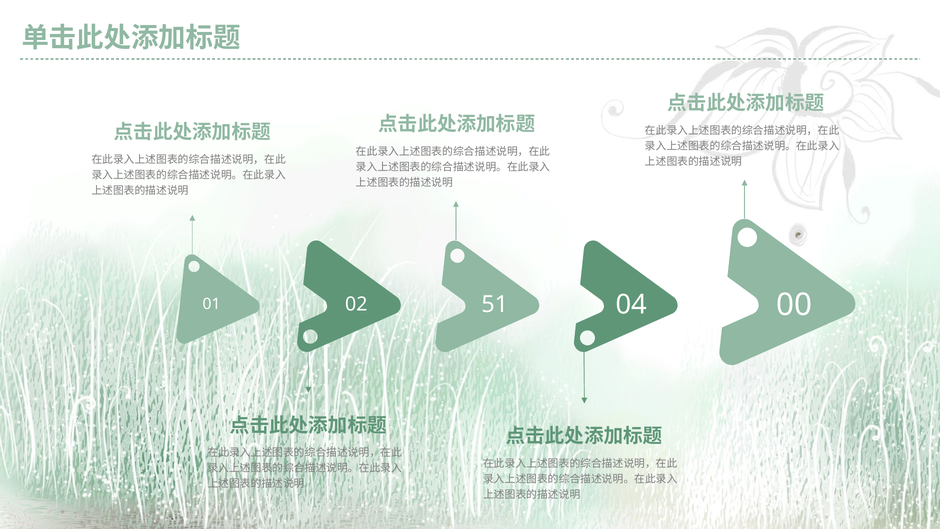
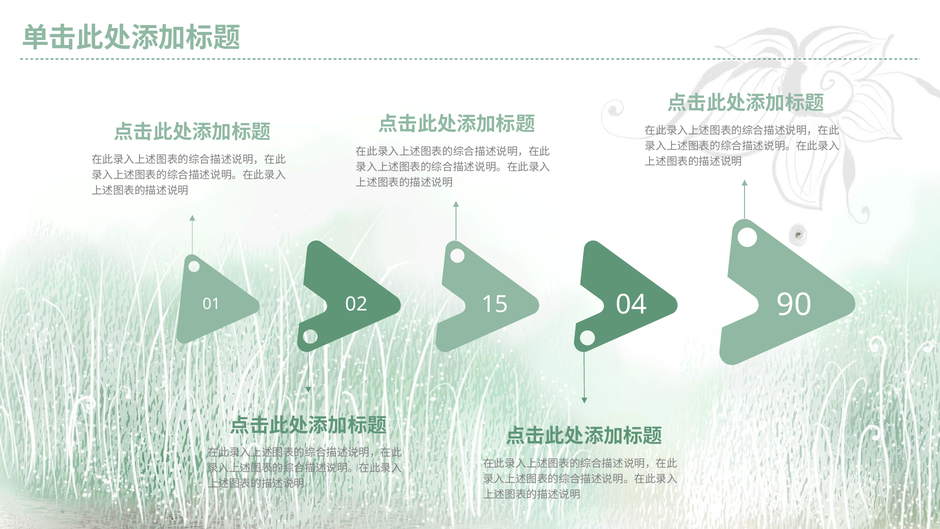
51: 51 -> 15
00: 00 -> 90
